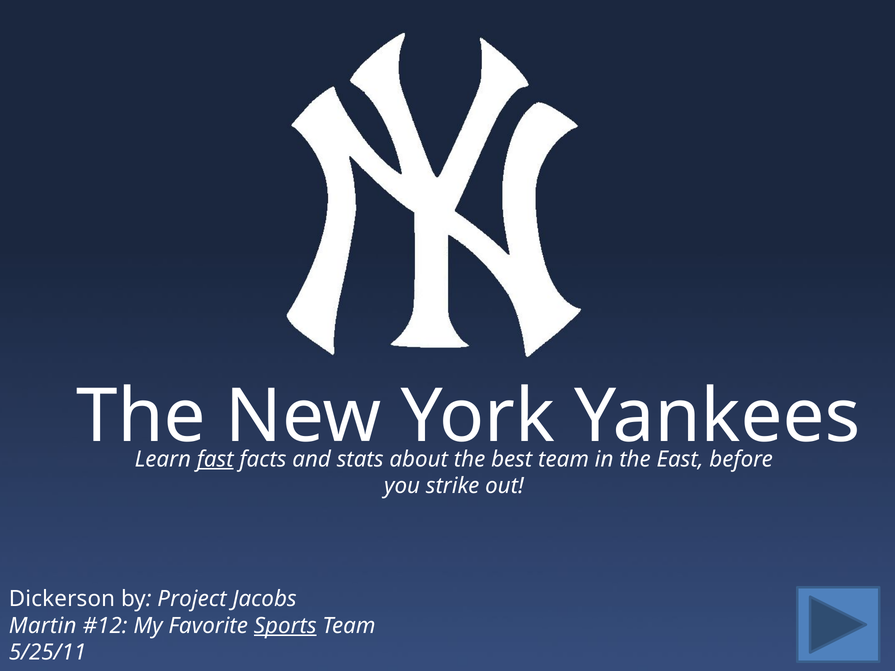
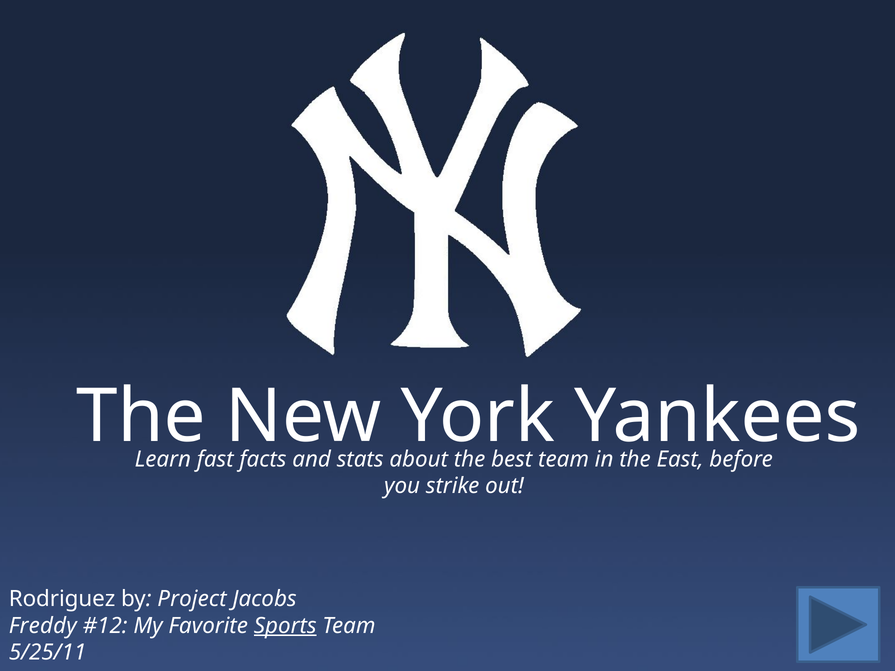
fast underline: present -> none
Dickerson: Dickerson -> Rodriguez
Martin: Martin -> Freddy
